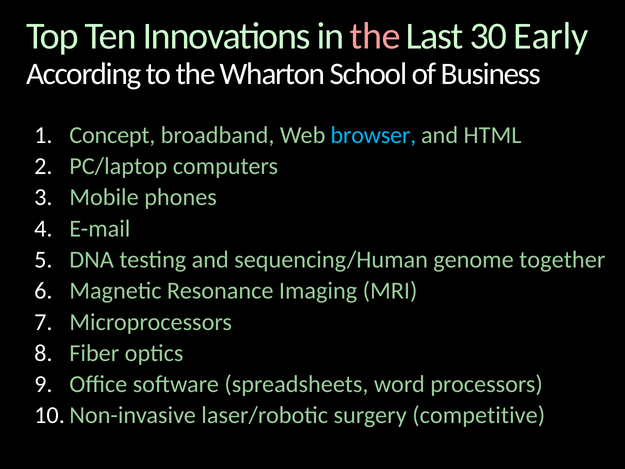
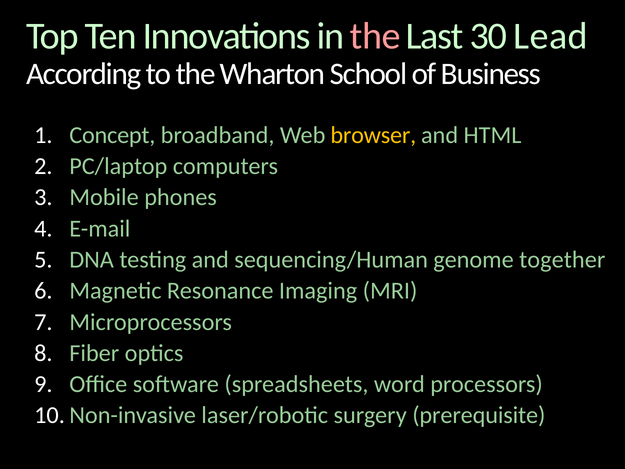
Early: Early -> Lead
browser colour: light blue -> yellow
competitive: competitive -> prerequisite
